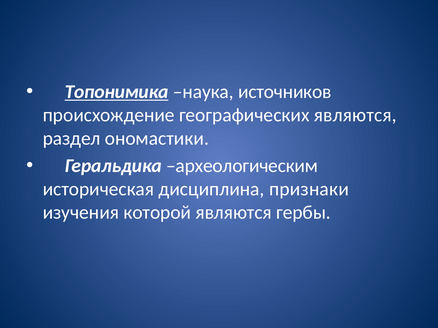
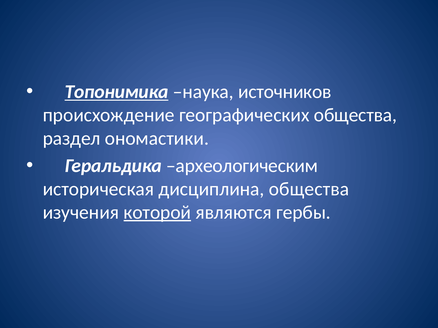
географических являются: являются -> общества
дисциплина признаки: признаки -> общества
которой underline: none -> present
